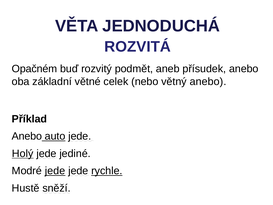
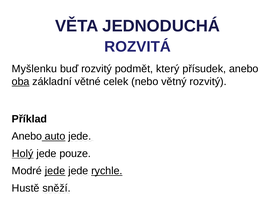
Opačném: Opačném -> Myšlenku
aneb: aneb -> který
oba underline: none -> present
větný anebo: anebo -> rozvitý
jediné: jediné -> pouze
